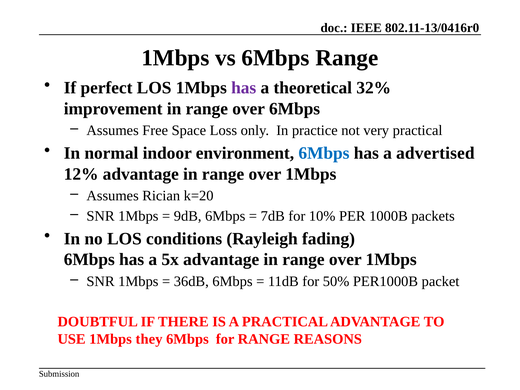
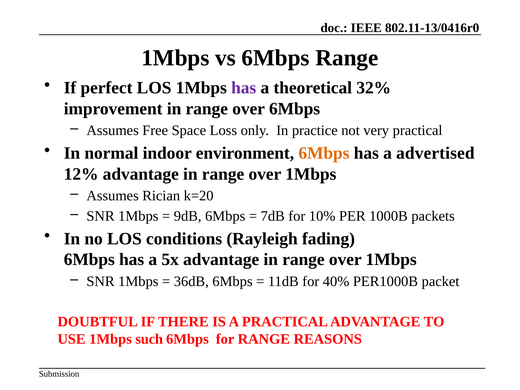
6Mbps at (324, 153) colour: blue -> orange
50%: 50% -> 40%
they: they -> such
